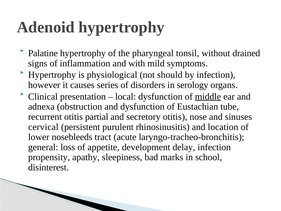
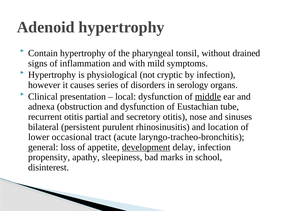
Palatine: Palatine -> Contain
should: should -> cryptic
cervical: cervical -> bilateral
nosebleeds: nosebleeds -> occasional
development underline: none -> present
